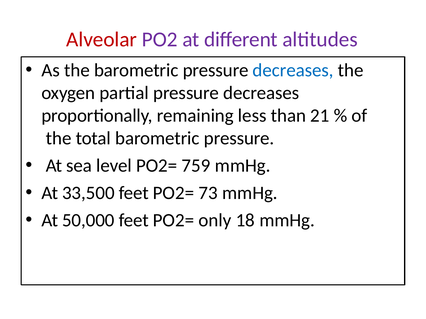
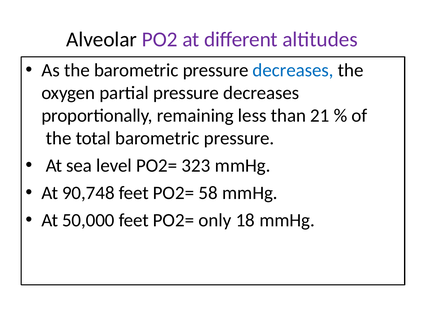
Alveolar colour: red -> black
759: 759 -> 323
33,500: 33,500 -> 90,748
73: 73 -> 58
